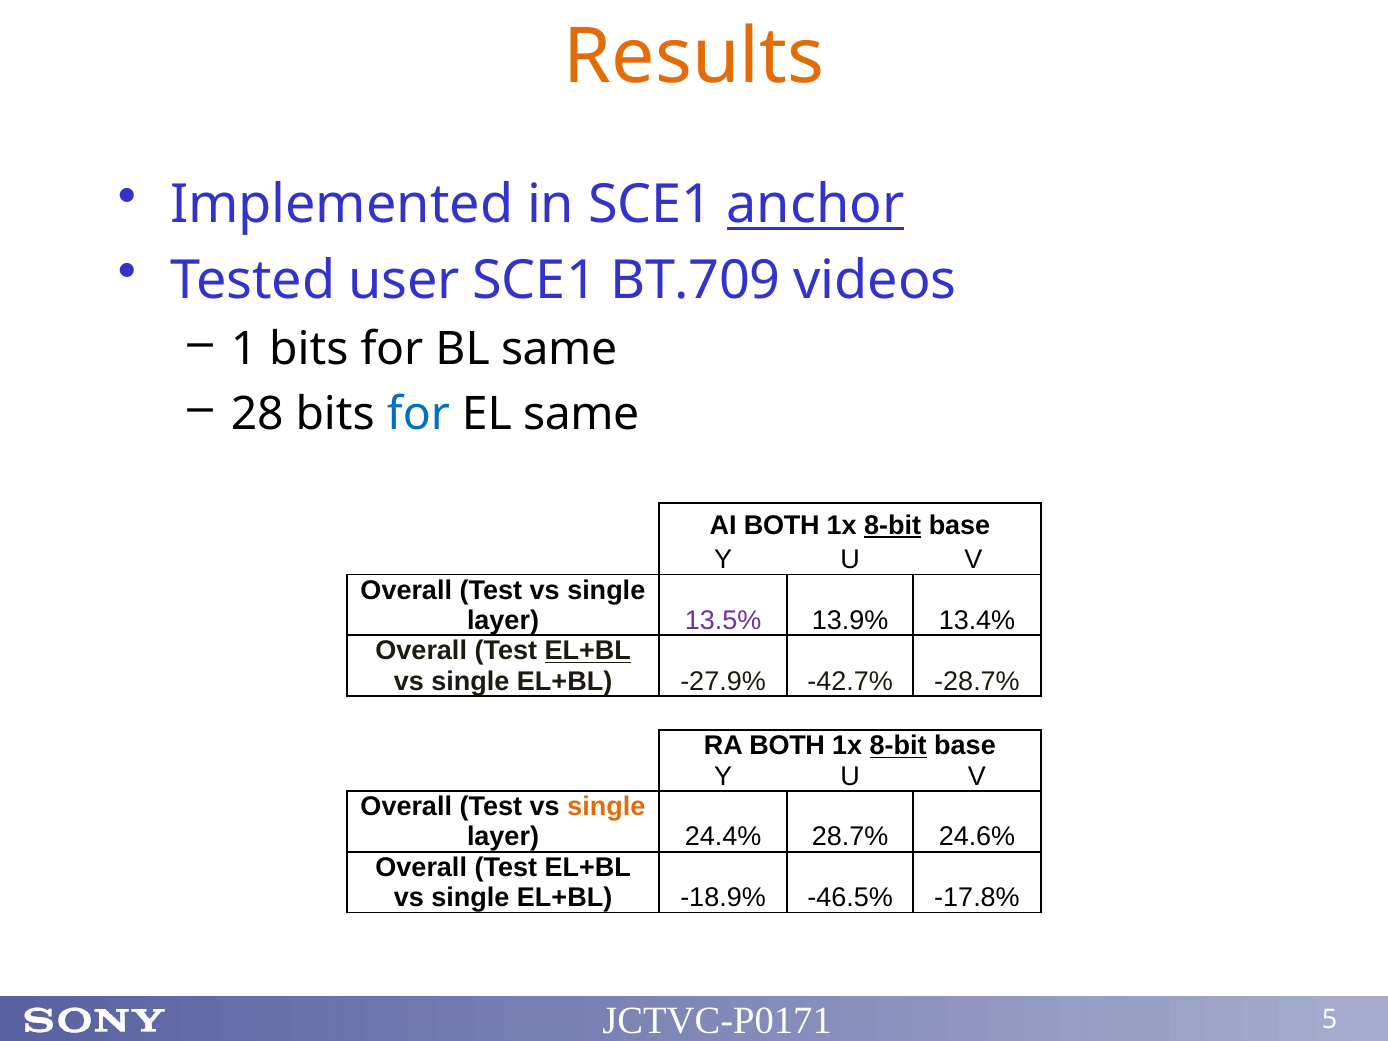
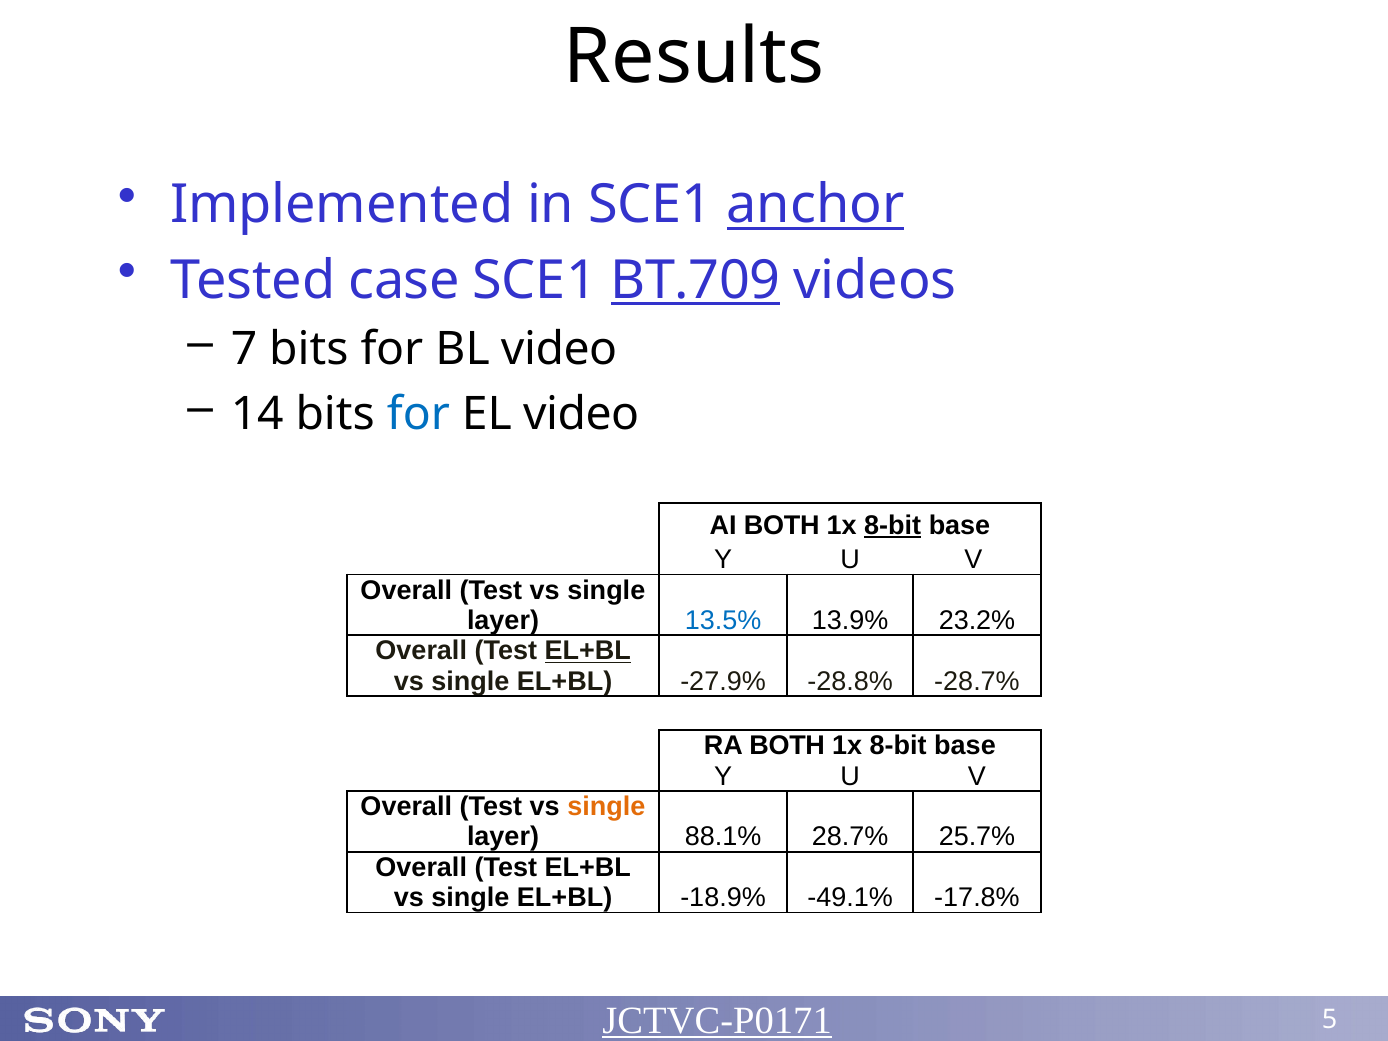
Results colour: orange -> black
user: user -> case
BT.709 underline: none -> present
1: 1 -> 7
BL same: same -> video
28: 28 -> 14
EL same: same -> video
13.5% colour: purple -> blue
13.4%: 13.4% -> 23.2%
-42.7%: -42.7% -> -28.8%
8-bit at (898, 746) underline: present -> none
24.4%: 24.4% -> 88.1%
24.6%: 24.6% -> 25.7%
-46.5%: -46.5% -> -49.1%
JCTVC-P0171 underline: none -> present
